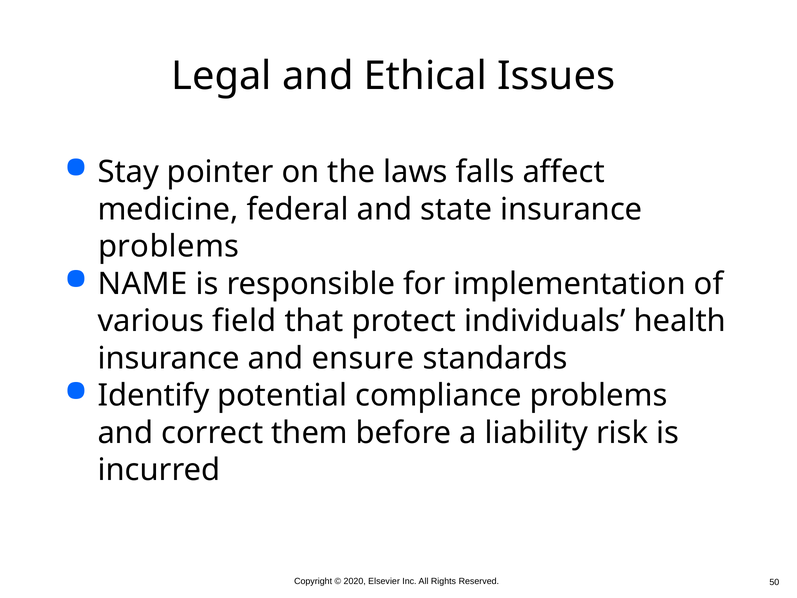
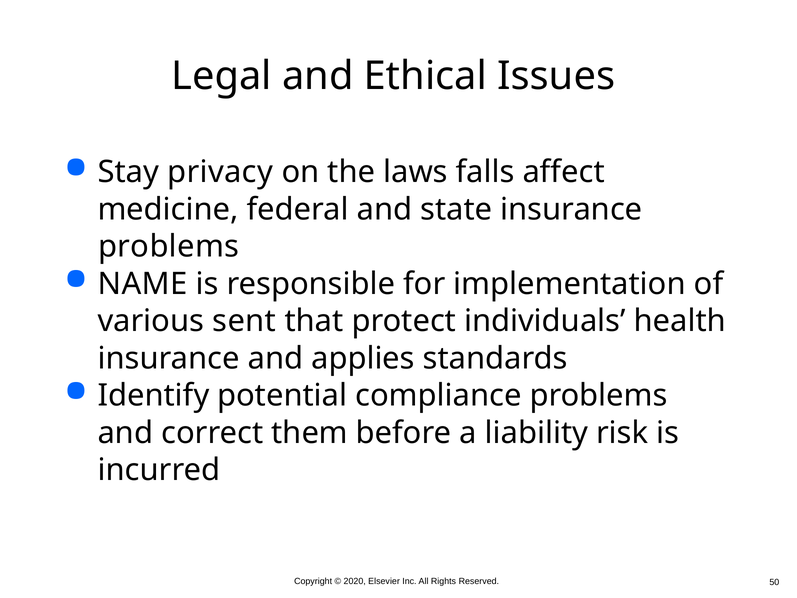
pointer: pointer -> privacy
field: field -> sent
ensure: ensure -> applies
